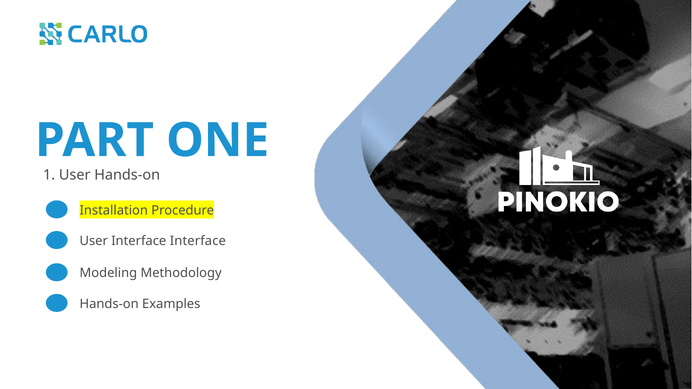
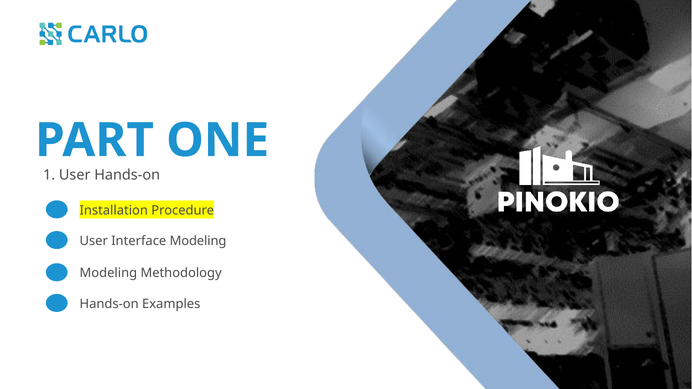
Interface Interface: Interface -> Modeling
